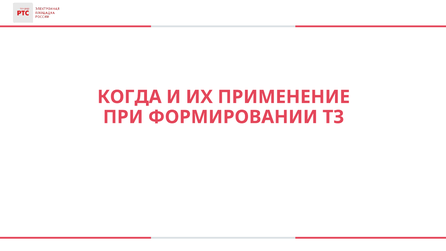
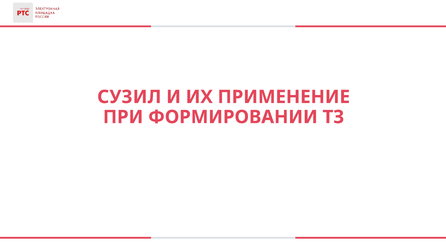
КОГДА: КОГДА -> СУЗИЛ
